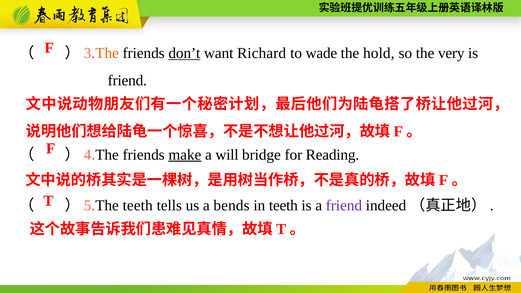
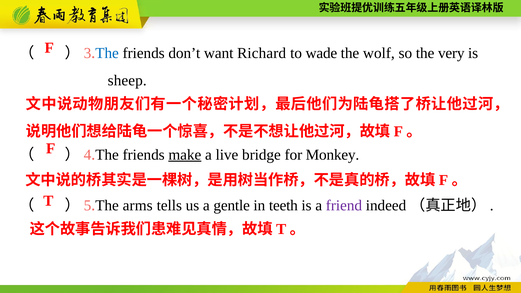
The at (107, 53) colour: orange -> blue
don’t underline: present -> none
hold: hold -> wolf
friend at (127, 81): friend -> sheep
will: will -> live
Reading: Reading -> Monkey
The teeth: teeth -> arms
bends: bends -> gentle
